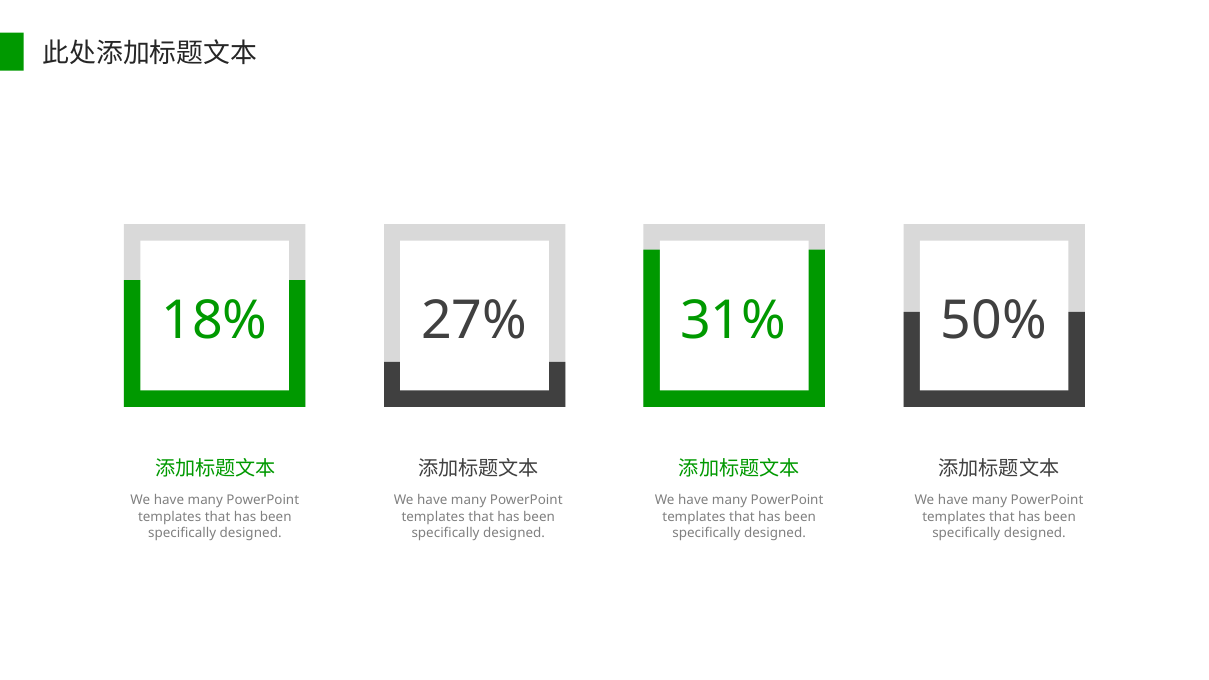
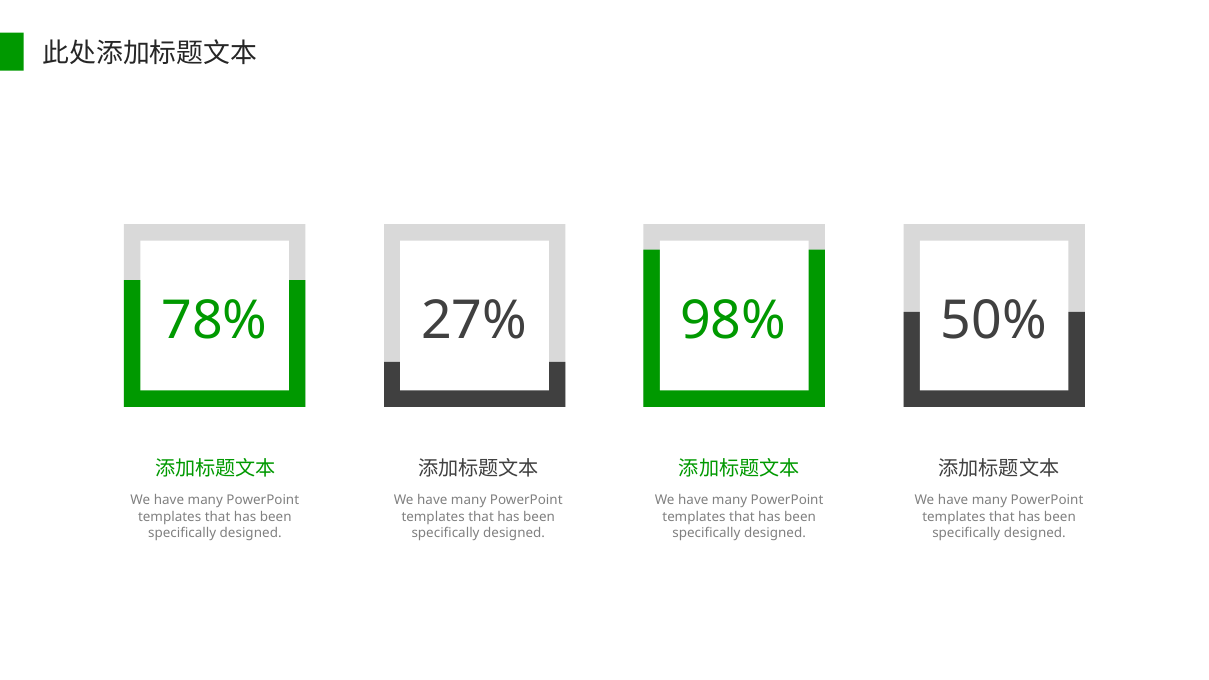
18%: 18% -> 78%
31%: 31% -> 98%
